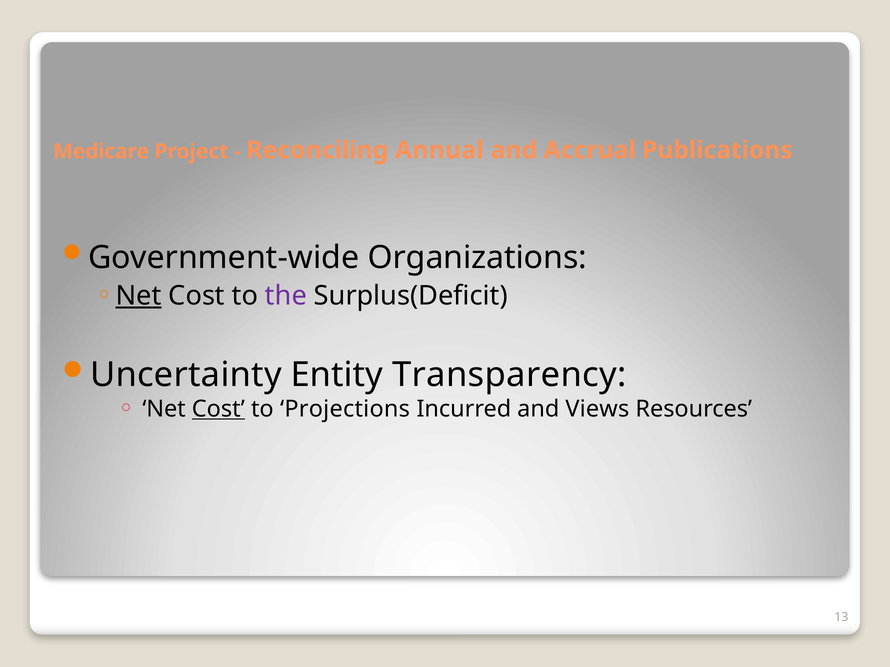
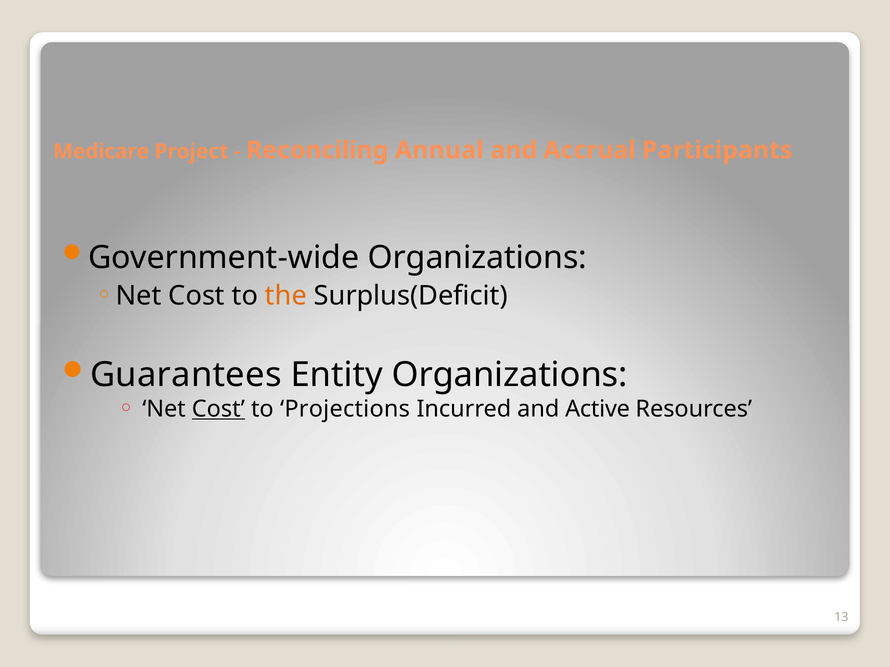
Publications: Publications -> Participants
Net at (139, 296) underline: present -> none
the colour: purple -> orange
Uncertainty: Uncertainty -> Guarantees
Entity Transparency: Transparency -> Organizations
Views: Views -> Active
